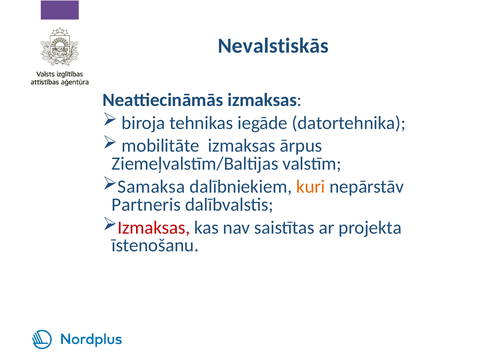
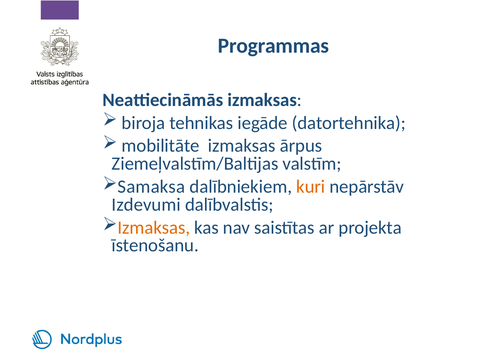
Nevalstiskās: Nevalstiskās -> Programmas
Partneris: Partneris -> Izdevumi
Izmaksas at (154, 228) colour: red -> orange
